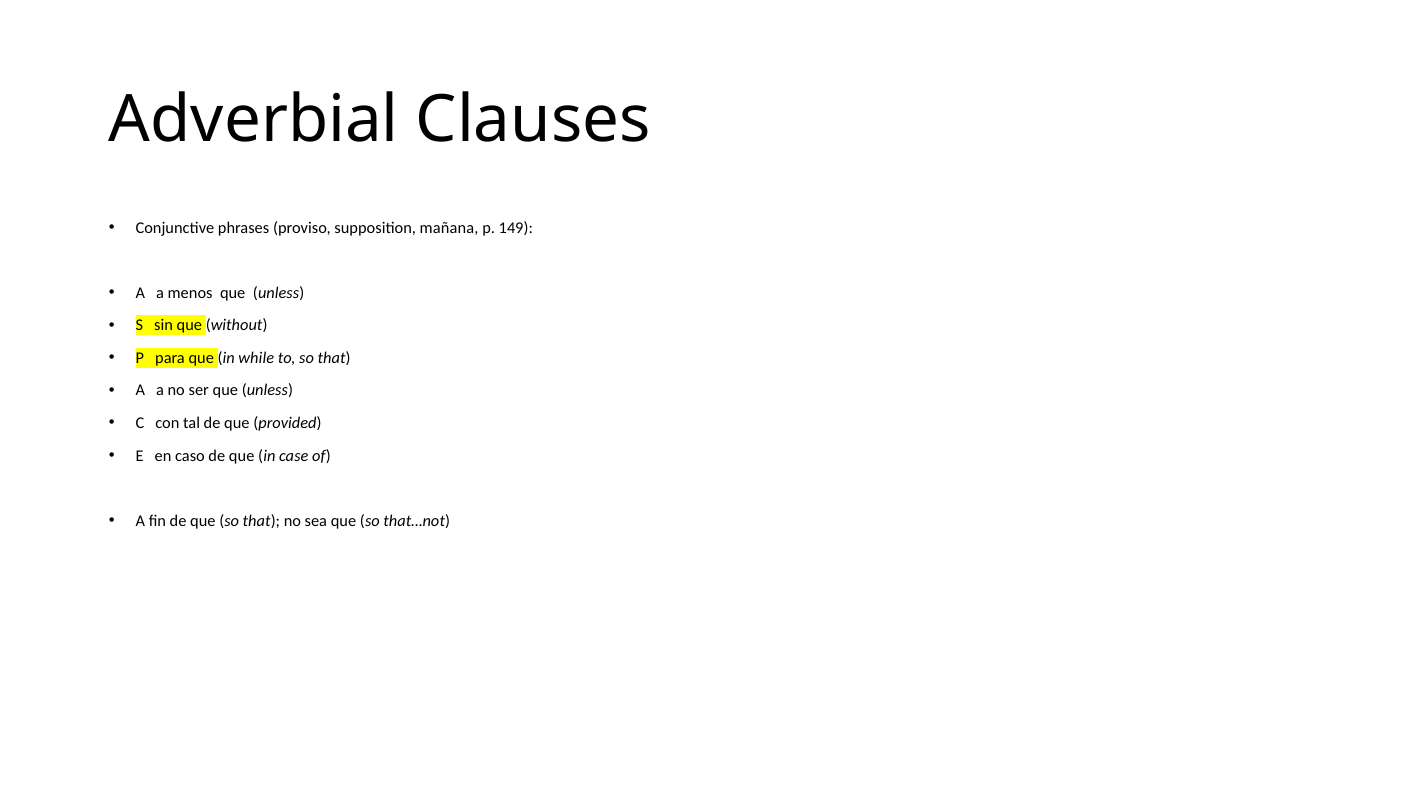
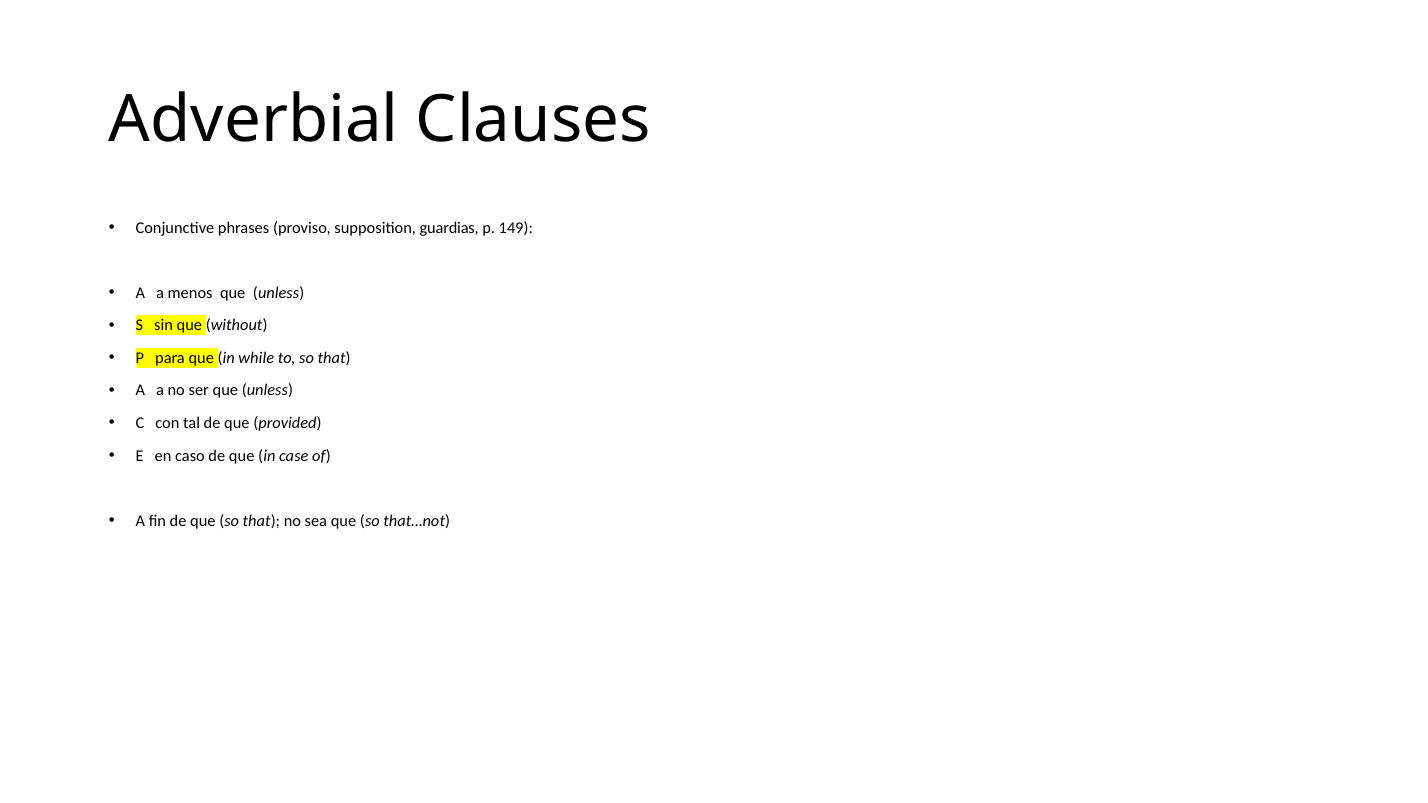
mañana: mañana -> guardias
